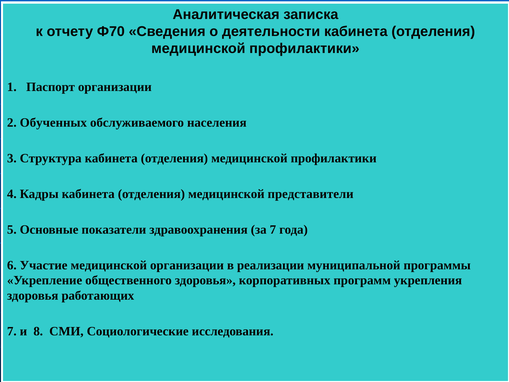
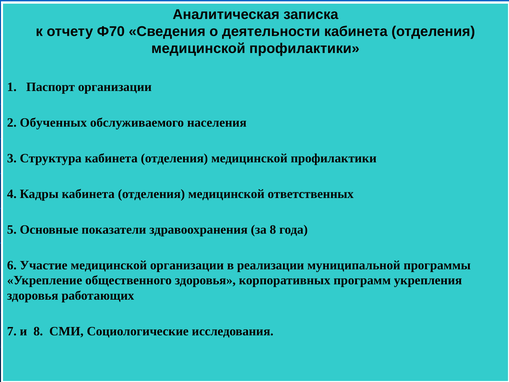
представители: представители -> ответственных
за 7: 7 -> 8
